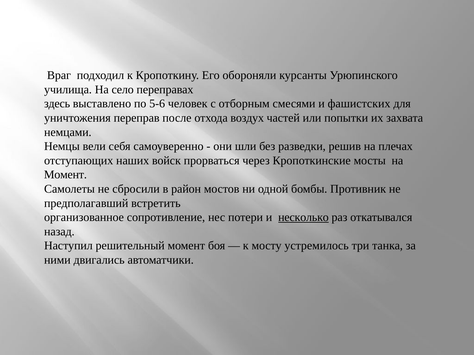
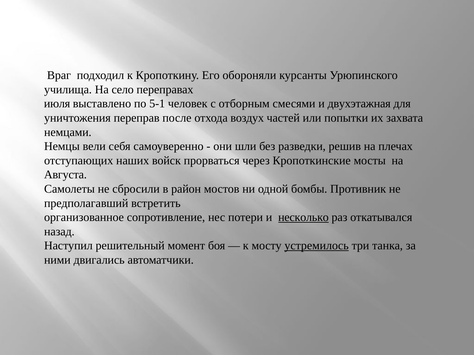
здесь: здесь -> июля
5-6: 5-6 -> 5-1
фашистских: фашистских -> двухэтажная
Момент at (65, 175): Момент -> Августа
устремилось underline: none -> present
